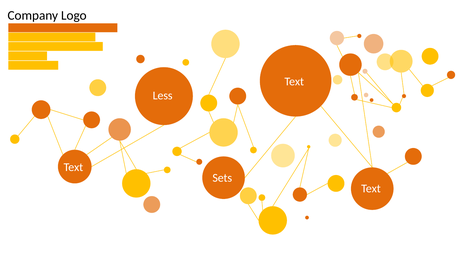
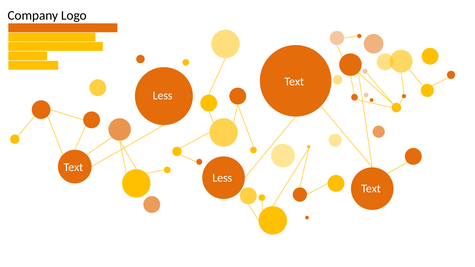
Sets at (222, 178): Sets -> Less
